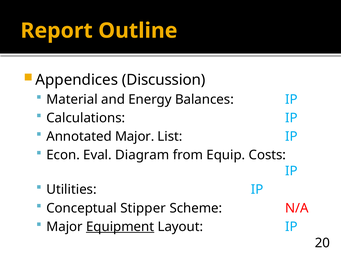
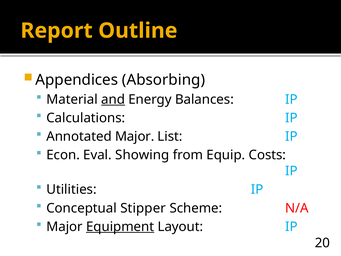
Discussion: Discussion -> Absorbing
and underline: none -> present
Diagram: Diagram -> Showing
